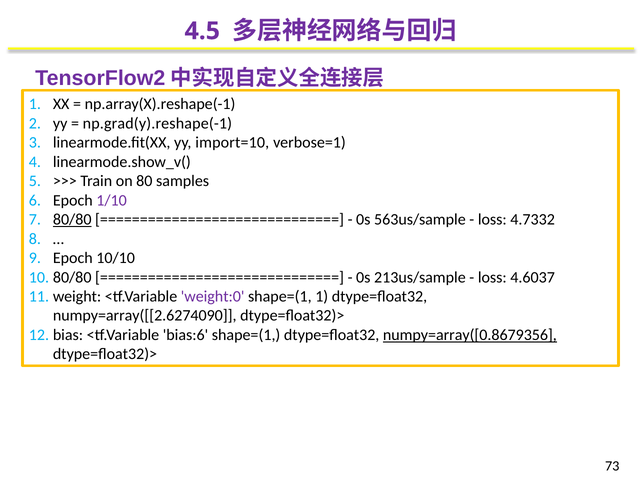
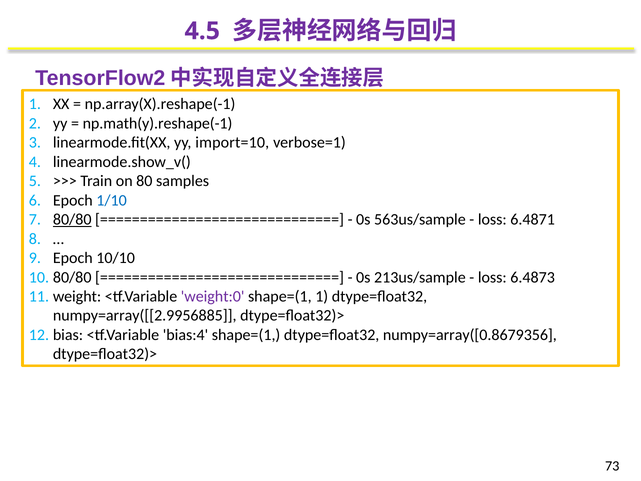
np.grad(y).reshape(-1: np.grad(y).reshape(-1 -> np.math(y).reshape(-1
1/10 colour: purple -> blue
4.7332: 4.7332 -> 6.4871
4.6037: 4.6037 -> 6.4873
numpy=array([[2.6274090: numpy=array([[2.6274090 -> numpy=array([[2.9956885
bias:6: bias:6 -> bias:4
numpy=array([0.8679356 underline: present -> none
